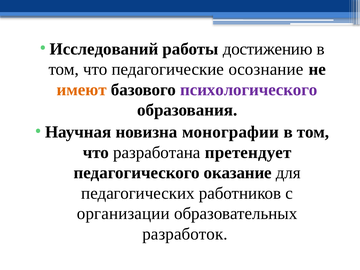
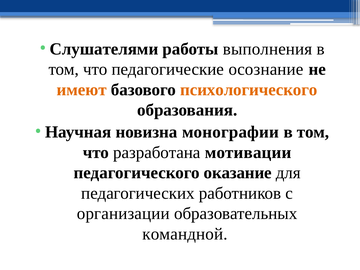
Исследований: Исследований -> Слушателями
достижению: достижению -> выполнения
психологического colour: purple -> orange
претендует: претендует -> мотивации
разработок: разработок -> командной
